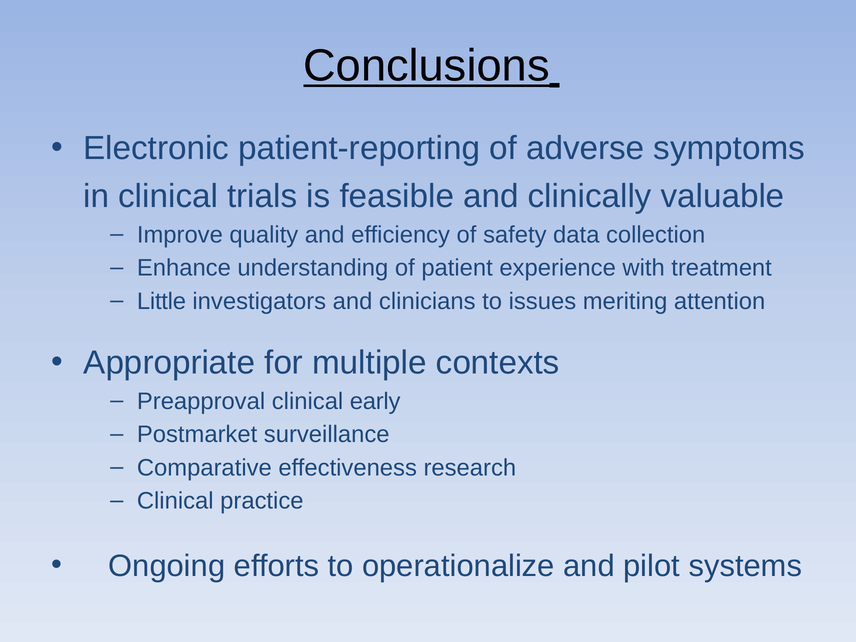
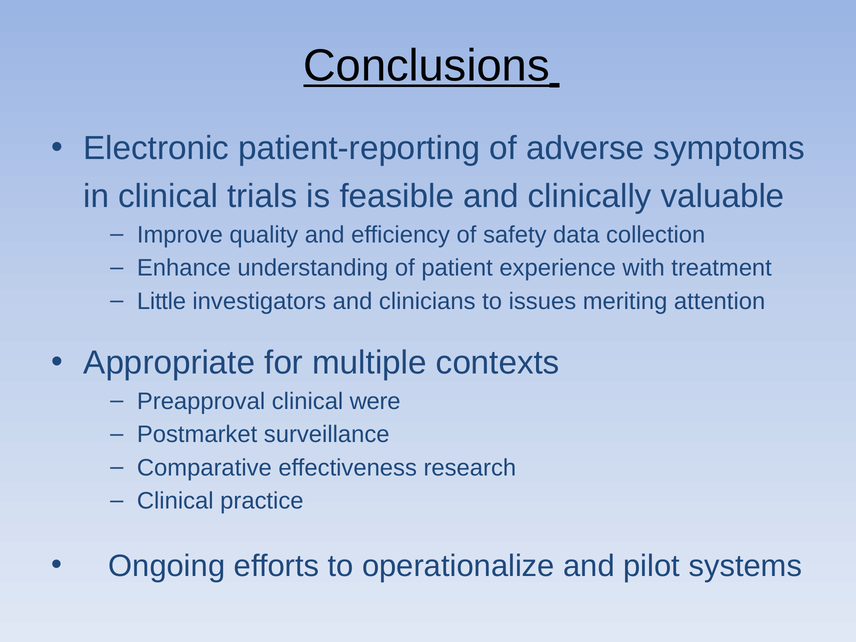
early: early -> were
